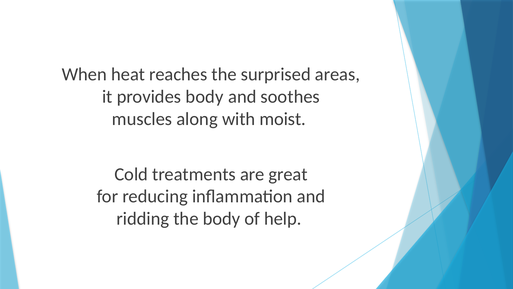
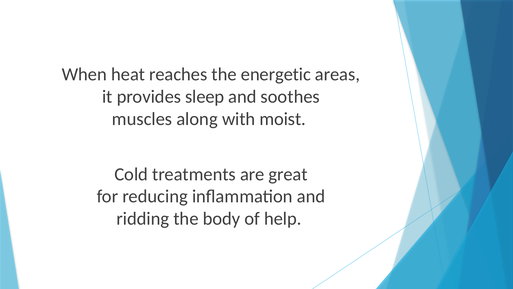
surprised: surprised -> energetic
provides body: body -> sleep
